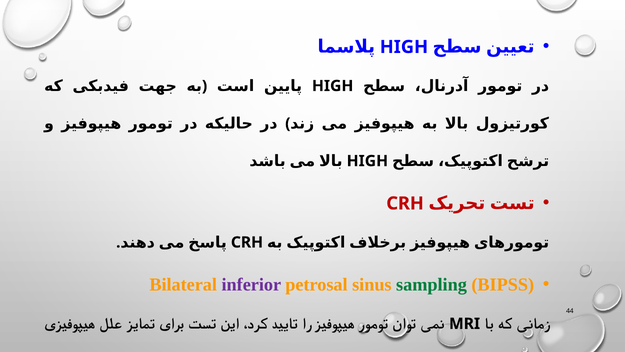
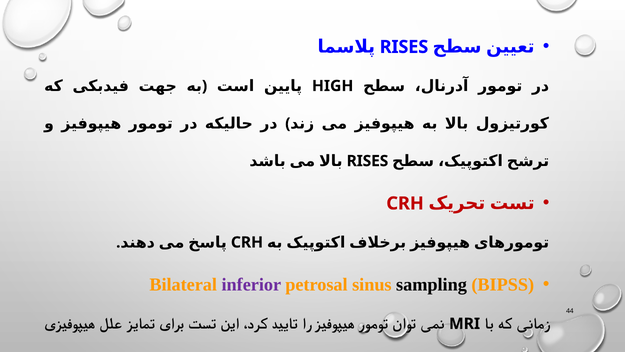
HIGH at (404, 47): HIGH -> RISES
HIGH at (367, 161): HIGH -> RISES
sampling colour: green -> black
